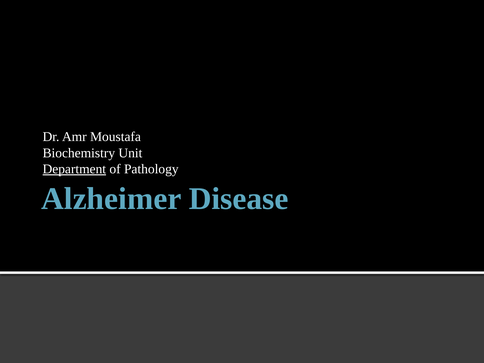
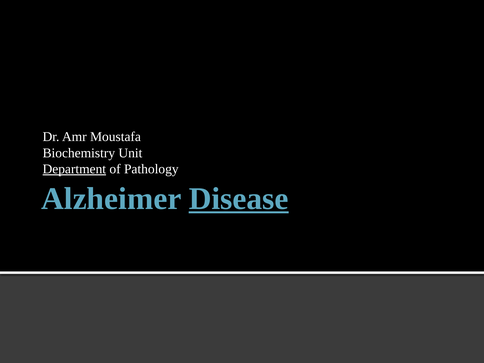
Disease underline: none -> present
